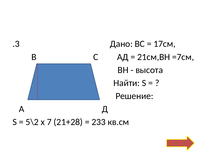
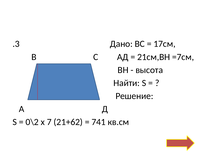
5\2: 5\2 -> 0\2
21+28: 21+28 -> 21+62
233: 233 -> 741
